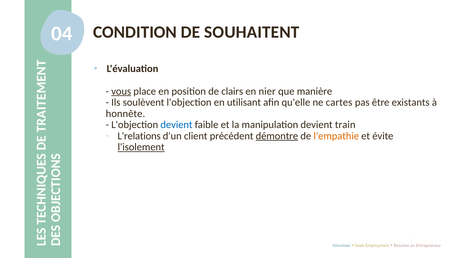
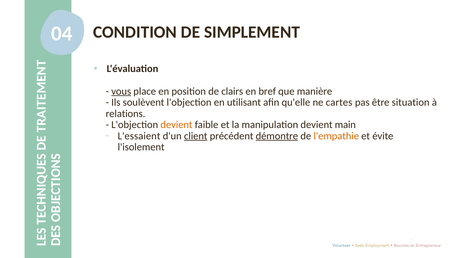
SOUHAITENT: SOUHAITENT -> SIMPLEMENT
nier: nier -> bref
existants: existants -> situation
honnête: honnête -> relations
devient at (176, 125) colour: blue -> orange
train: train -> main
L'relations: L'relations -> L'essaient
client underline: none -> present
l'isolement underline: present -> none
